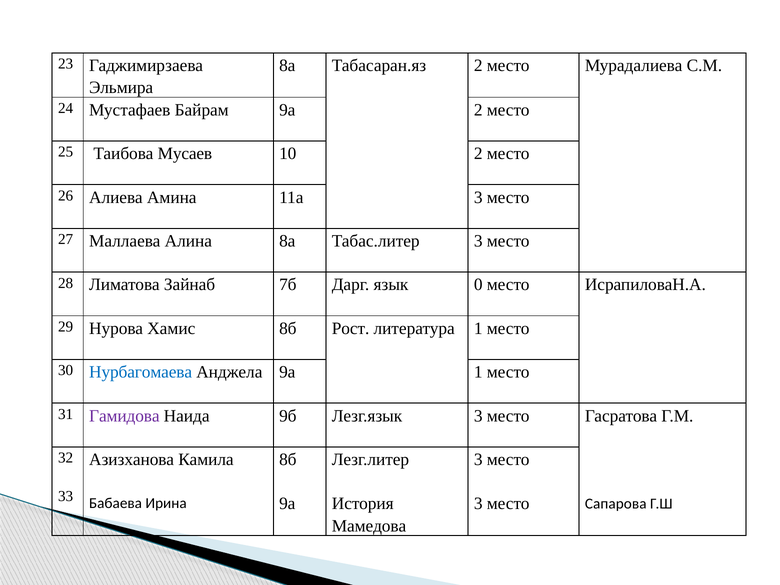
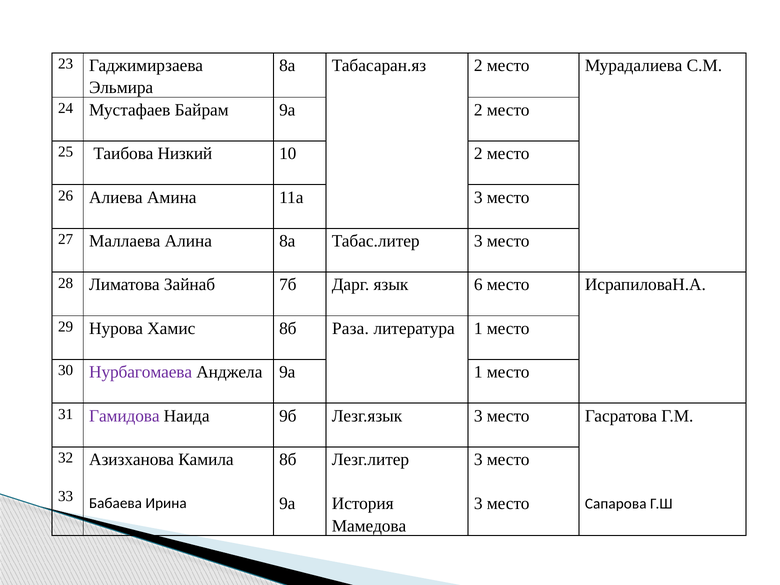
Мусаев: Мусаев -> Низкий
0: 0 -> 6
Рост: Рост -> Раза
Нурбагомаева colour: blue -> purple
